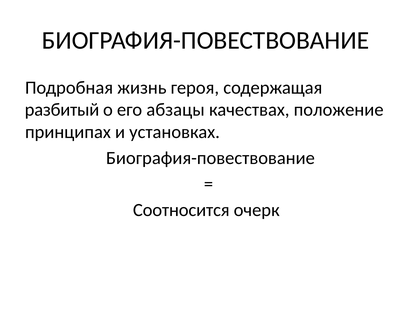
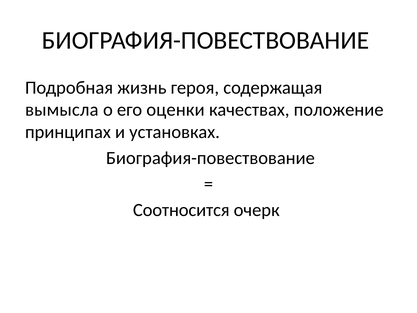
разбитый: разбитый -> вымысла
абзацы: абзацы -> оценки
